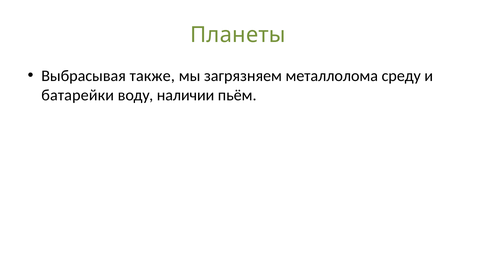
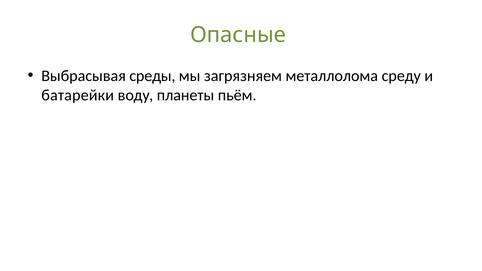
Планеты: Планеты -> Опасные
также: также -> среды
наличии: наличии -> планеты
